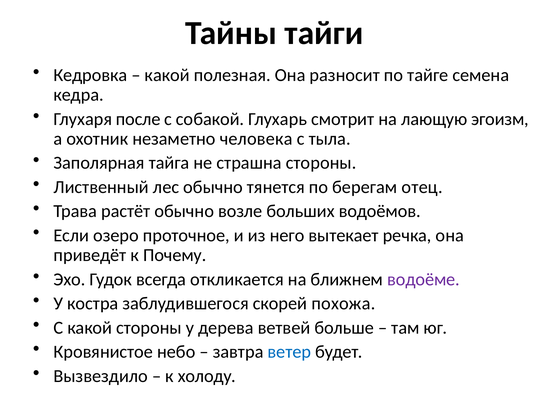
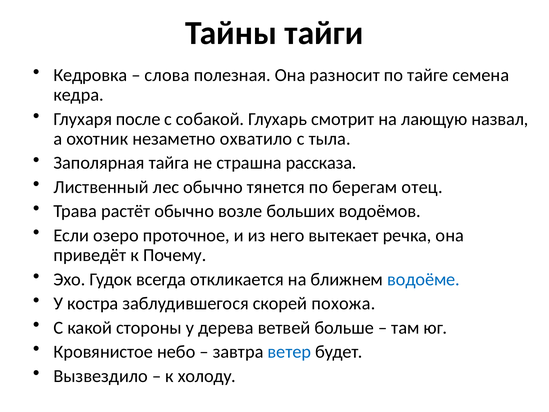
какой at (167, 75): какой -> слова
эгоизм: эгоизм -> назвал
человека: человека -> охватило
страшна стороны: стороны -> рассказа
водоёме colour: purple -> blue
